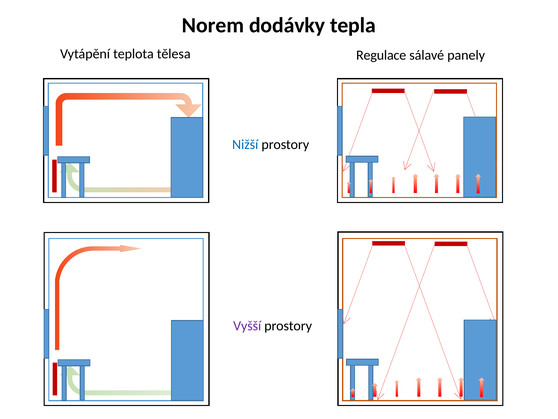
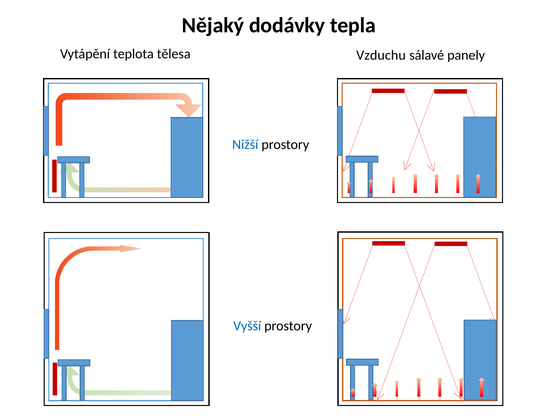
Norem: Norem -> Nějaký
Regulace: Regulace -> Vzduchu
Vyšší colour: purple -> blue
